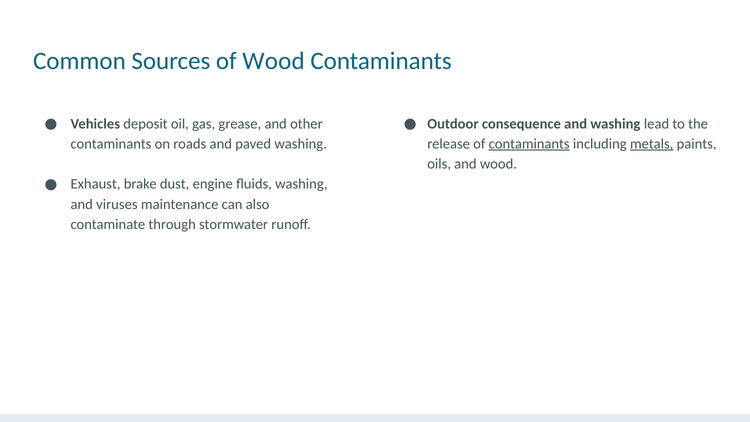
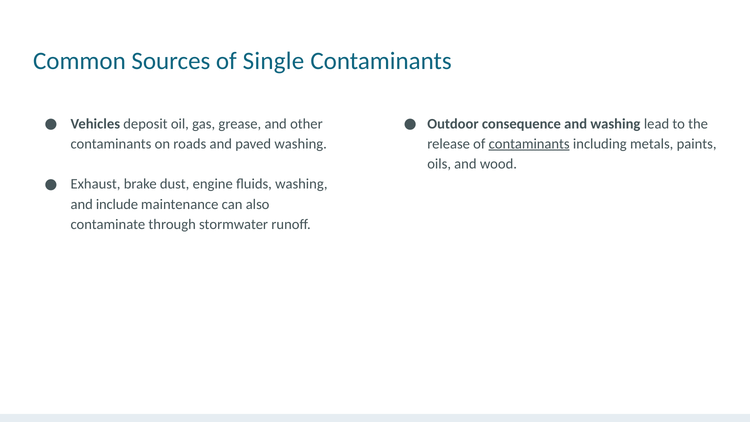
of Wood: Wood -> Single
metals underline: present -> none
viruses: viruses -> include
